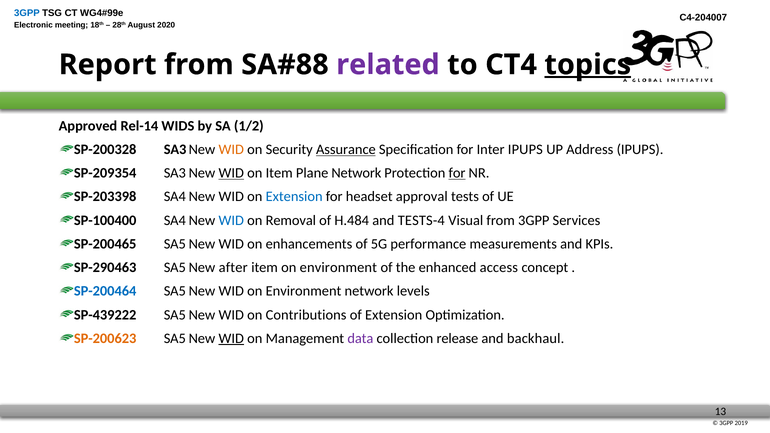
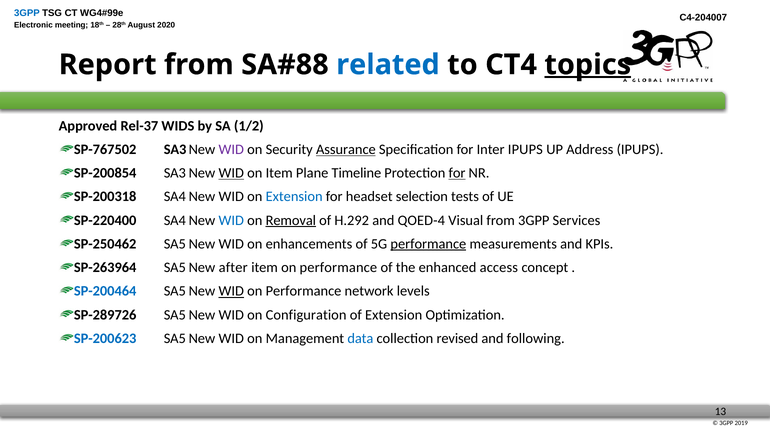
related colour: purple -> blue
Rel-14: Rel-14 -> Rel-37
SP-200328: SP-200328 -> SP-767502
WID at (231, 150) colour: orange -> purple
SP-209354: SP-209354 -> SP-200854
Plane Network: Network -> Timeline
SP-203398: SP-203398 -> SP-200318
approval: approval -> selection
SP-100400: SP-100400 -> SP-220400
Removal underline: none -> present
H.484: H.484 -> H.292
TESTS-4: TESTS-4 -> QOED-4
SP-200465: SP-200465 -> SP-250462
performance at (428, 244) underline: none -> present
SP-290463: SP-290463 -> SP-263964
item on environment: environment -> performance
WID at (231, 291) underline: none -> present
Environment at (304, 291): Environment -> Performance
SP-439222: SP-439222 -> SP-289726
Contributions: Contributions -> Configuration
SP-200623 colour: orange -> blue
WID at (231, 339) underline: present -> none
data colour: purple -> blue
release: release -> revised
backhaul: backhaul -> following
